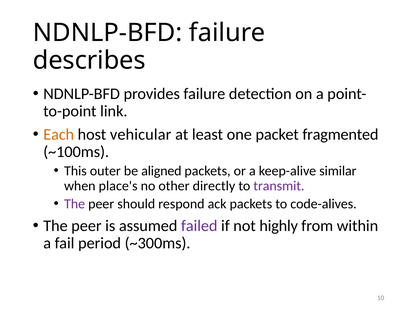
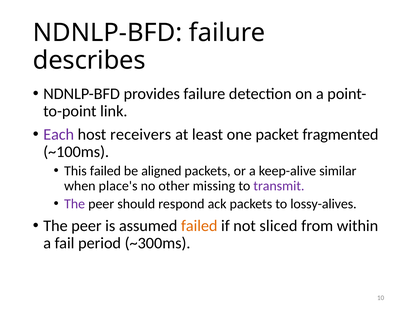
Each colour: orange -> purple
vehicular: vehicular -> receivers
This outer: outer -> failed
directly: directly -> missing
code-alives: code-alives -> lossy-alives
failed at (199, 226) colour: purple -> orange
highly: highly -> sliced
